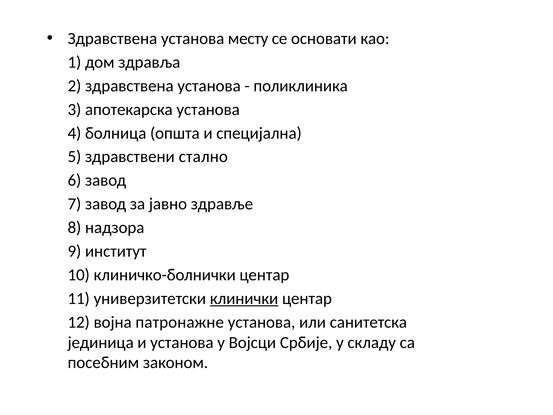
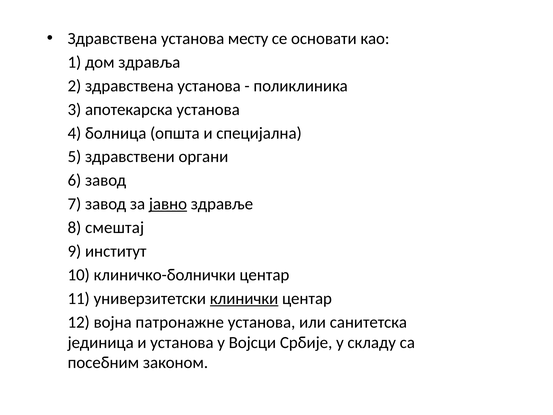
стално: стално -> органи
јавно underline: none -> present
надзора: надзора -> смештај
